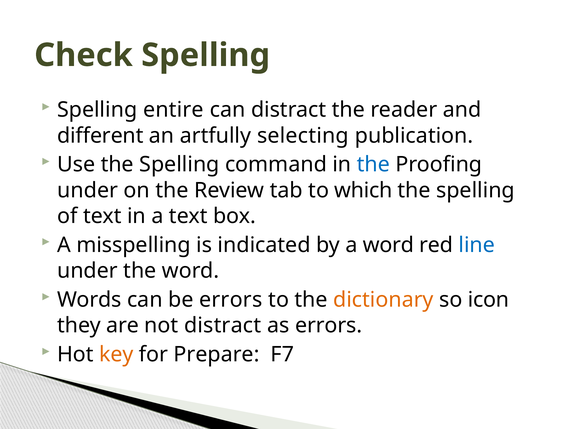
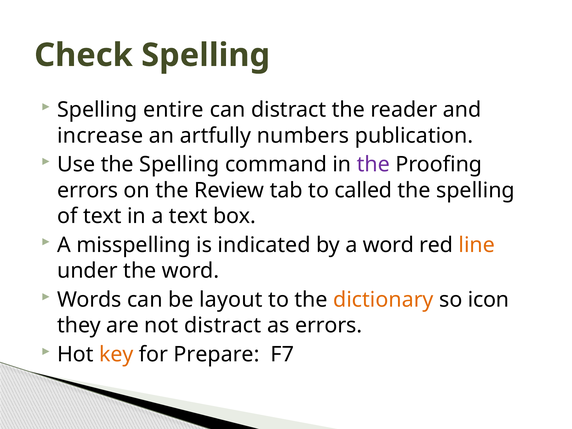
different: different -> increase
selecting: selecting -> numbers
the at (373, 165) colour: blue -> purple
under at (88, 190): under -> errors
which: which -> called
line colour: blue -> orange
be errors: errors -> layout
